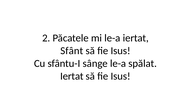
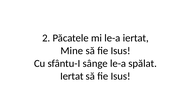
Sfânt: Sfânt -> Mine
